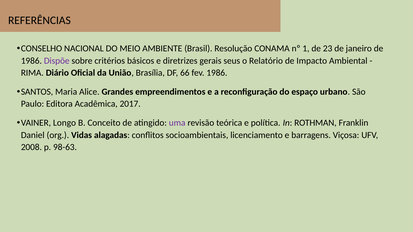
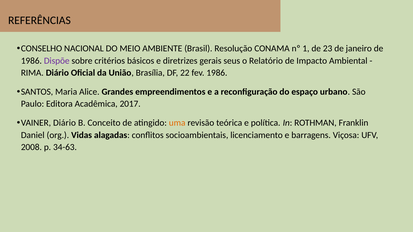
66: 66 -> 22
VAINER Longo: Longo -> Diário
uma colour: purple -> orange
98-63: 98-63 -> 34-63
